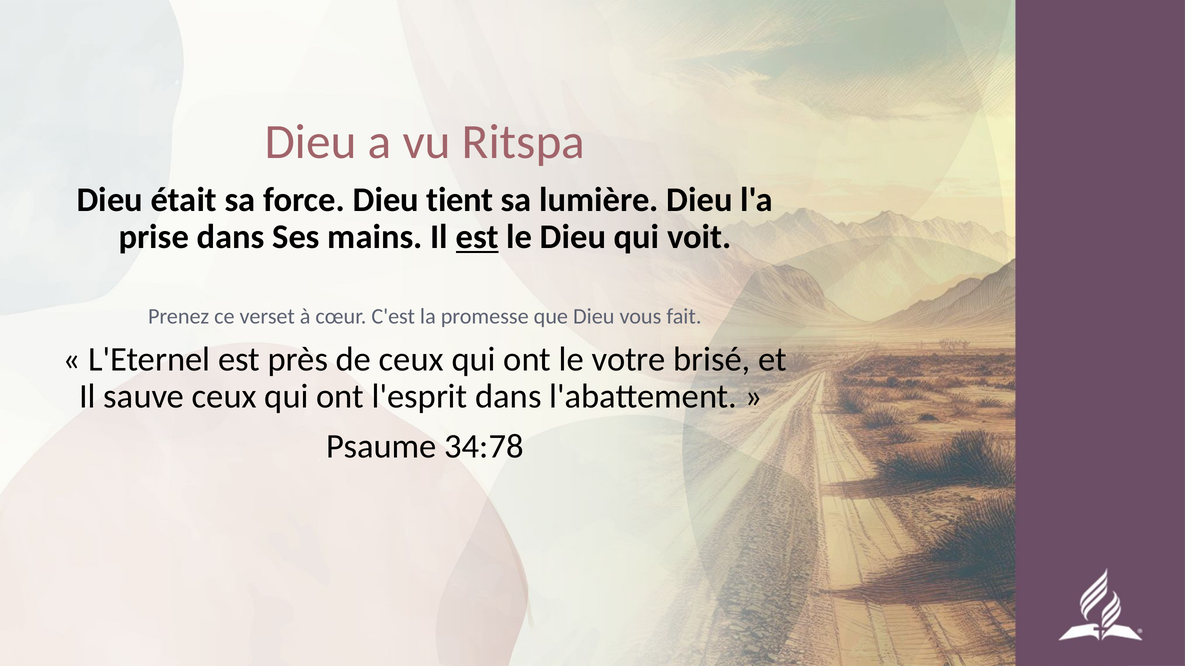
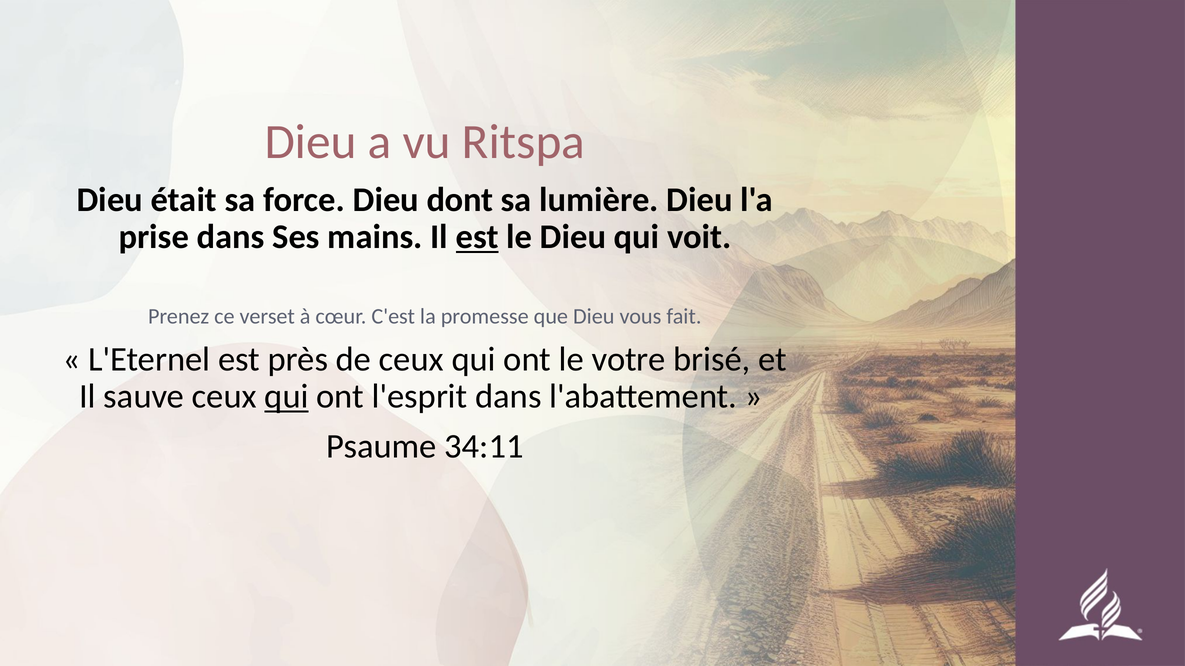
tient: tient -> dont
qui at (286, 397) underline: none -> present
34:78: 34:78 -> 34:11
